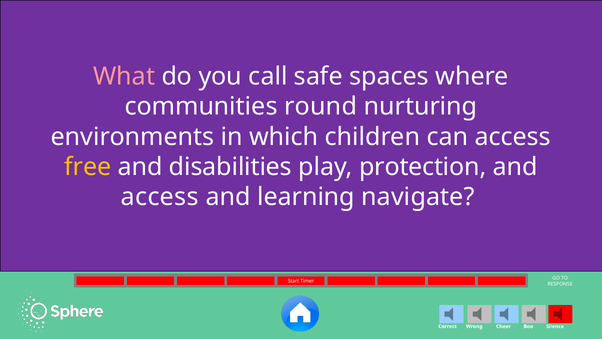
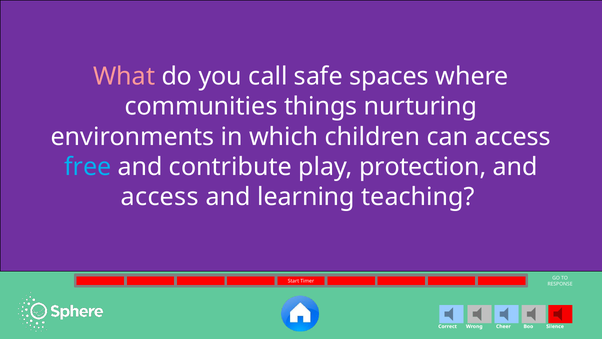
round: round -> things
free colour: yellow -> light blue
disabilities: disabilities -> contribute
navigate: navigate -> teaching
